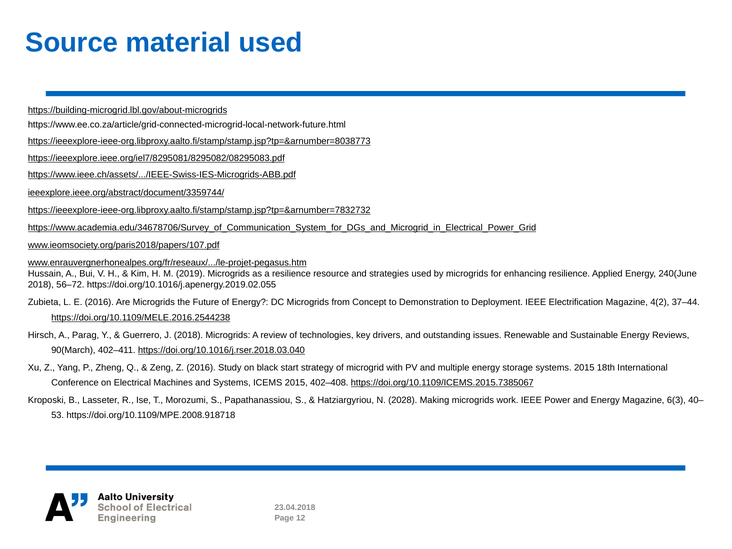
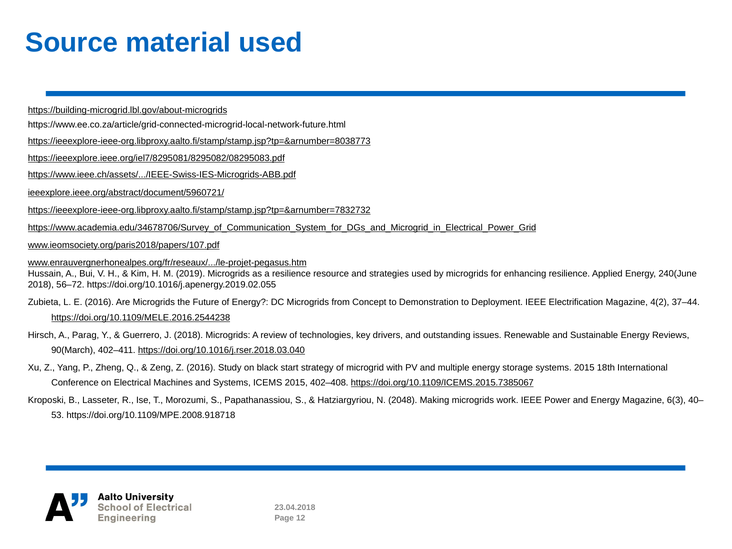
ieeexplore.ieee.org/abstract/document/3359744/: ieeexplore.ieee.org/abstract/document/3359744/ -> ieeexplore.ieee.org/abstract/document/5960721/
2028: 2028 -> 2048
